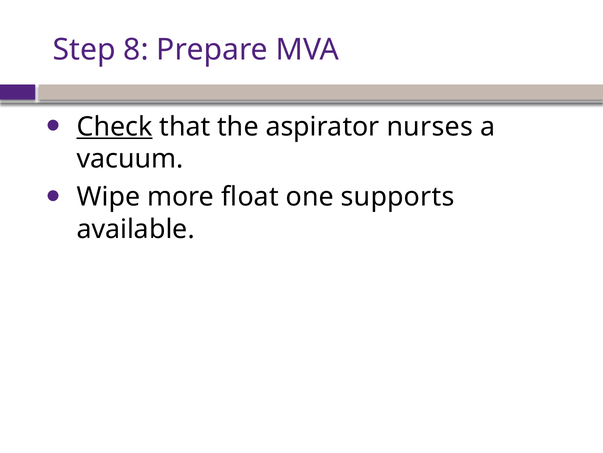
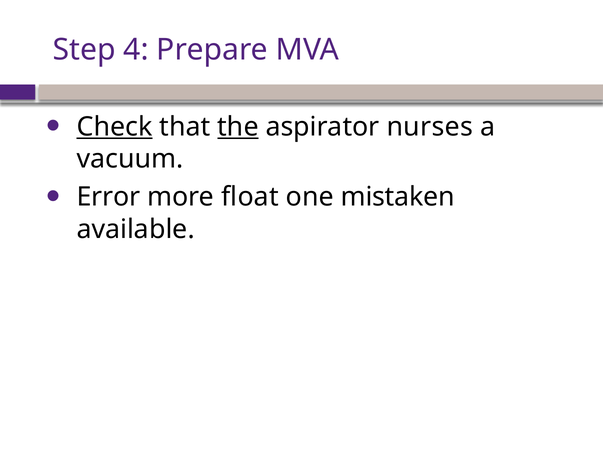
8: 8 -> 4
the underline: none -> present
Wipe: Wipe -> Error
supports: supports -> mistaken
